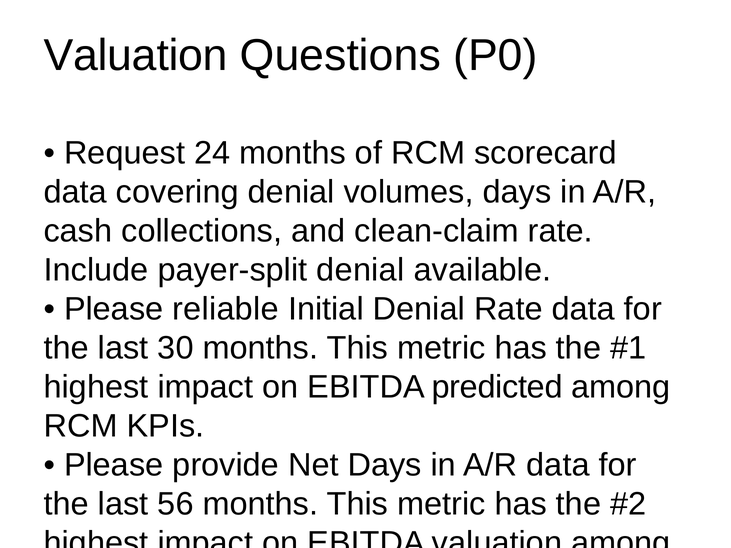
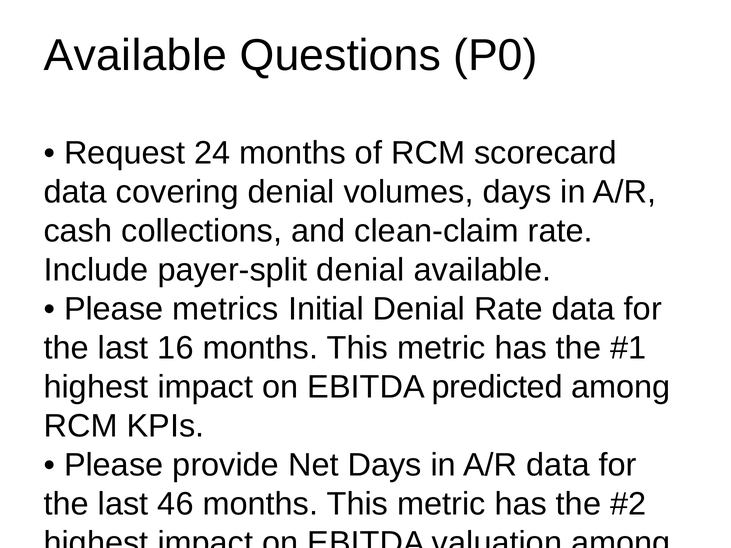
Valuation at (136, 55): Valuation -> Available
reliable: reliable -> metrics
30: 30 -> 16
56: 56 -> 46
